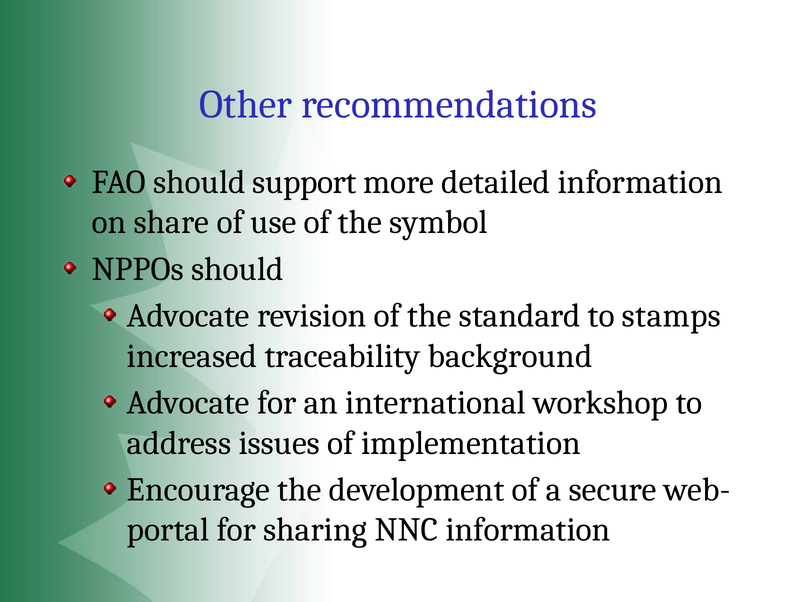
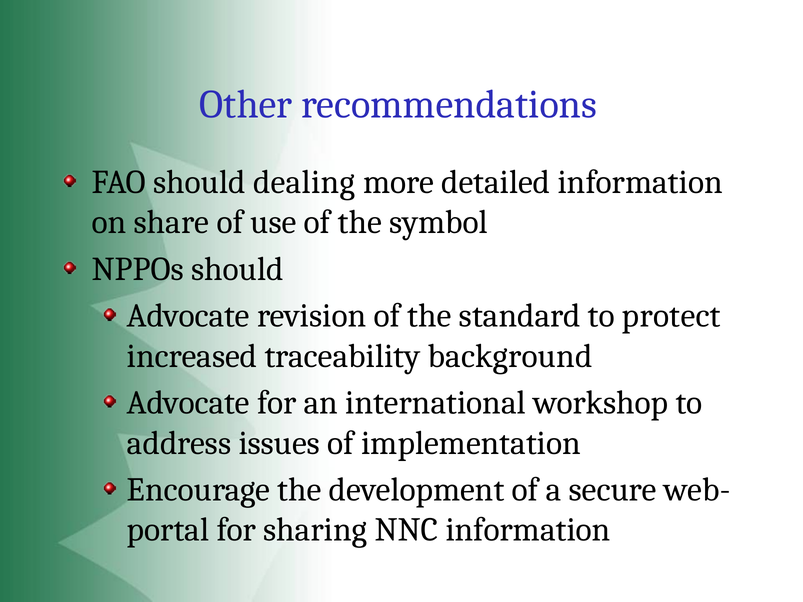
support: support -> dealing
stamps: stamps -> protect
